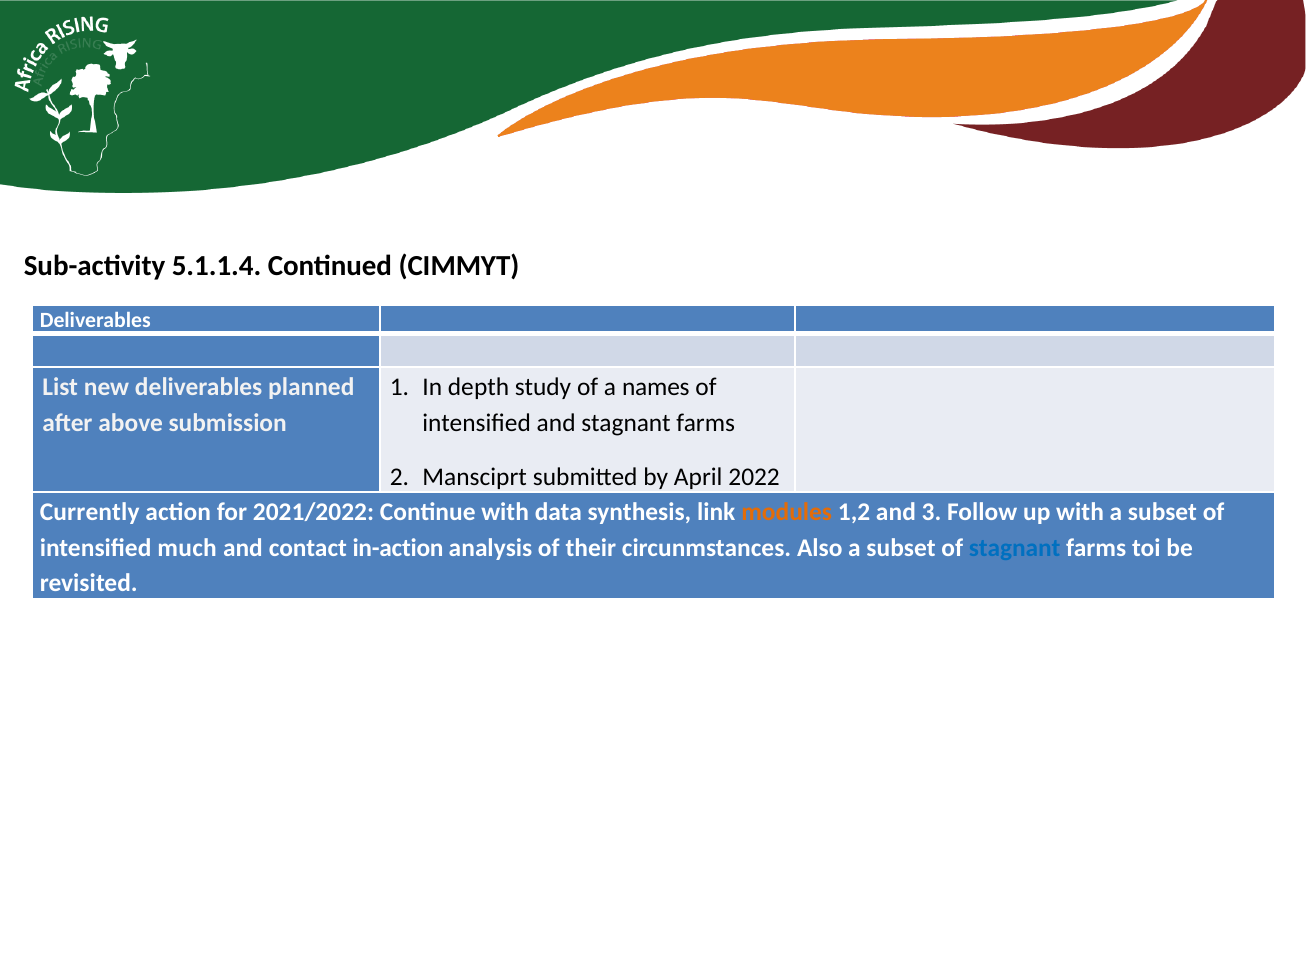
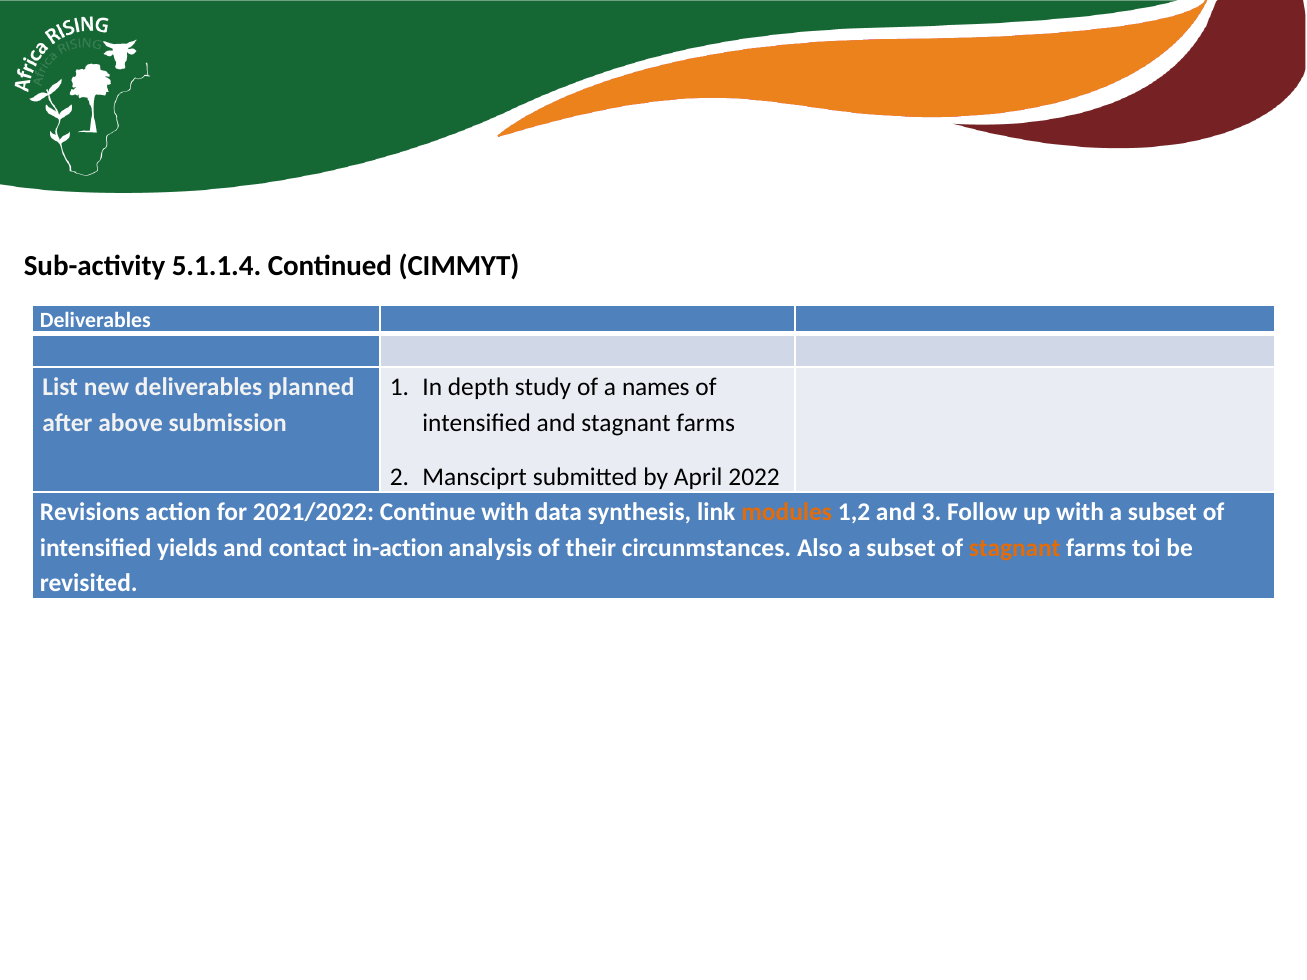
Currently: Currently -> Revisions
much: much -> yields
stagnant at (1015, 548) colour: blue -> orange
